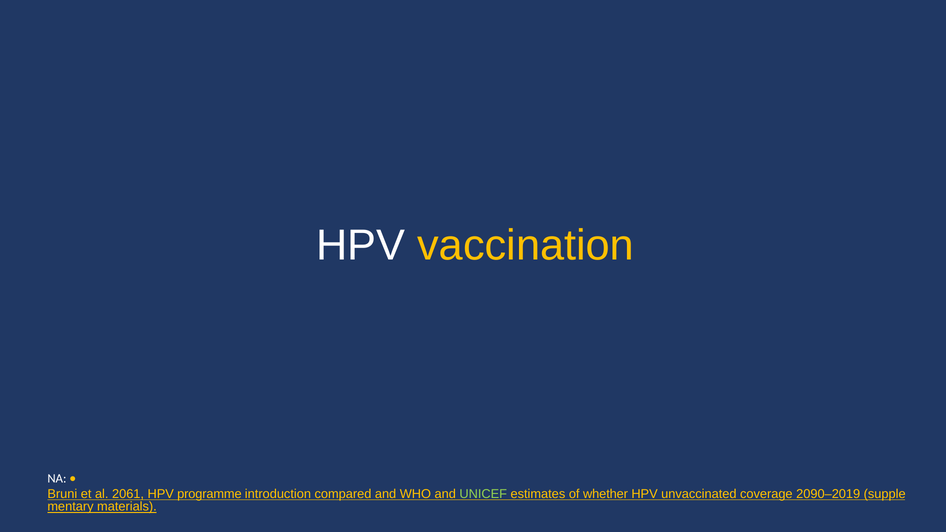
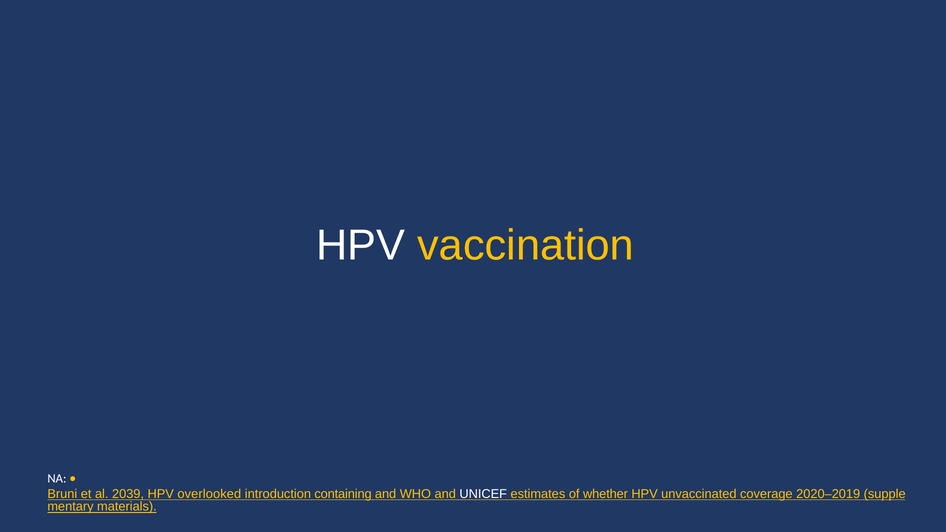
2061: 2061 -> 2039
programme: programme -> overlooked
compared: compared -> containing
UNICEF colour: light green -> white
2090–2019: 2090–2019 -> 2020–2019
